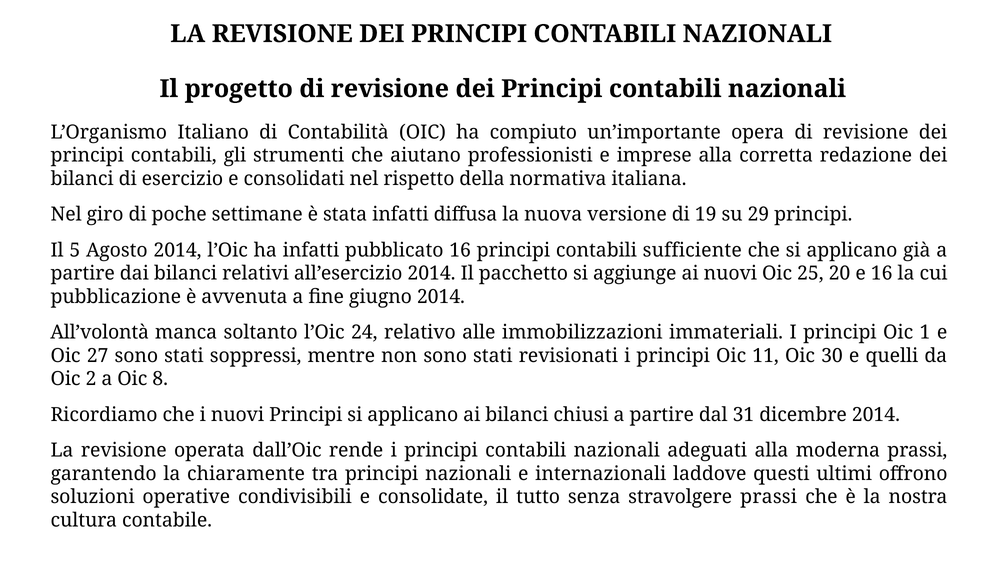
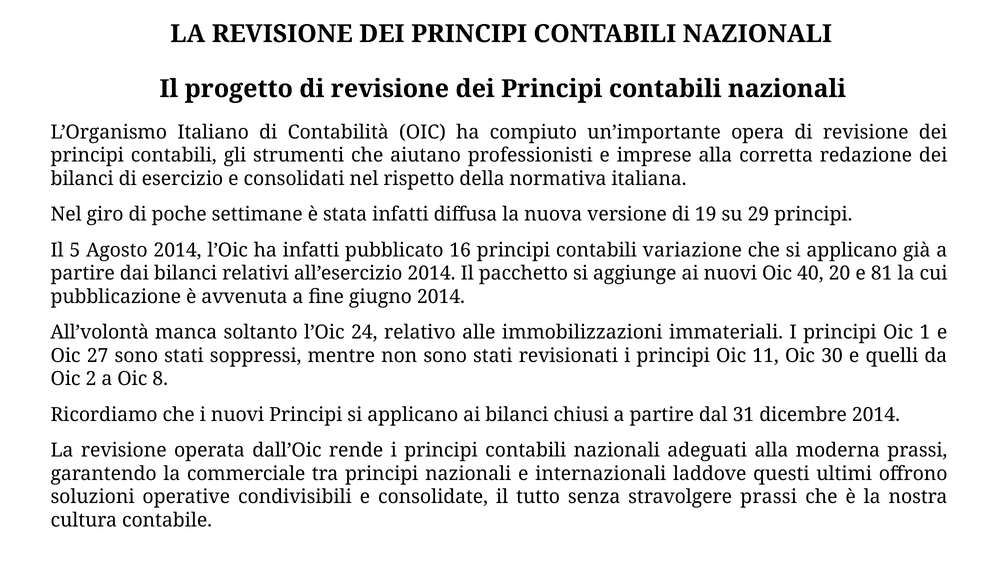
sufficiente: sufficiente -> variazione
25: 25 -> 40
e 16: 16 -> 81
chiaramente: chiaramente -> commerciale
